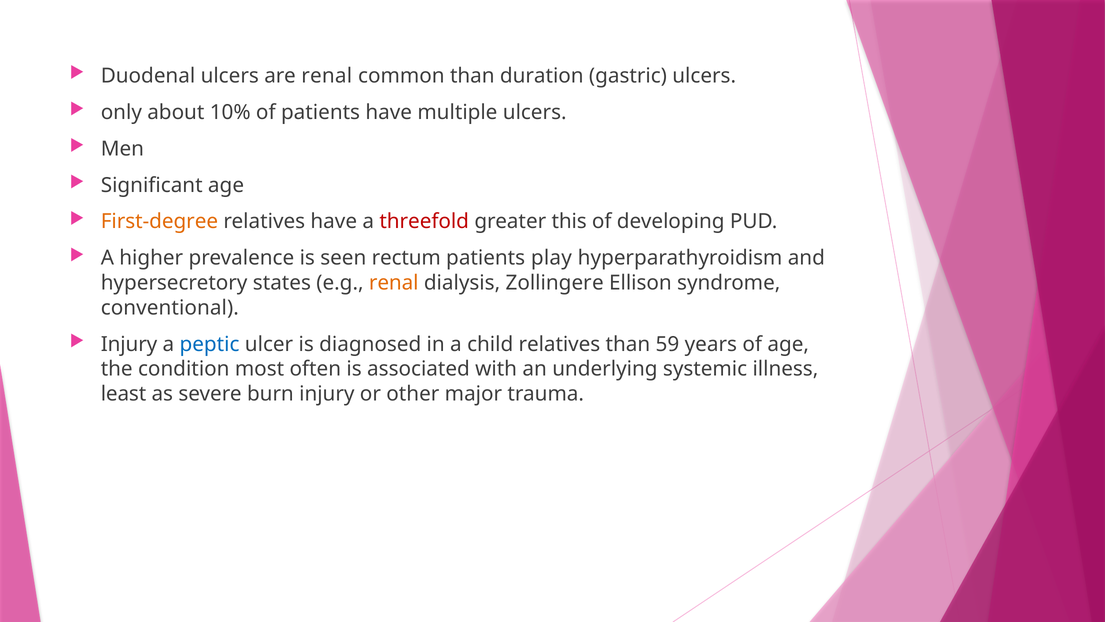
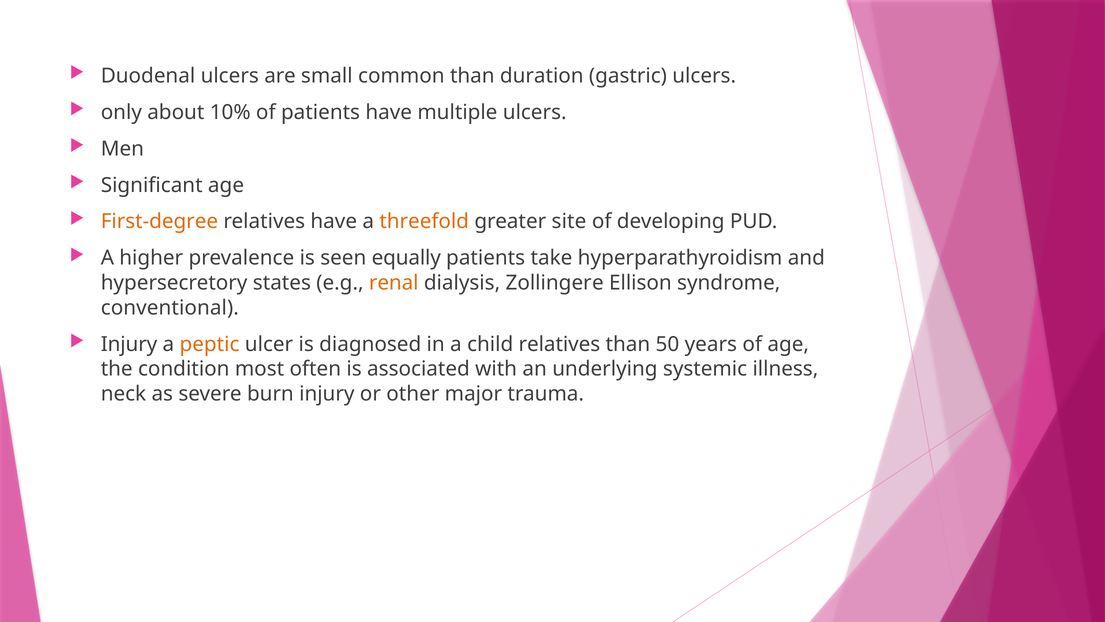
are renal: renal -> small
threefold colour: red -> orange
this: this -> site
rectum: rectum -> equally
play: play -> take
peptic colour: blue -> orange
59: 59 -> 50
least: least -> neck
